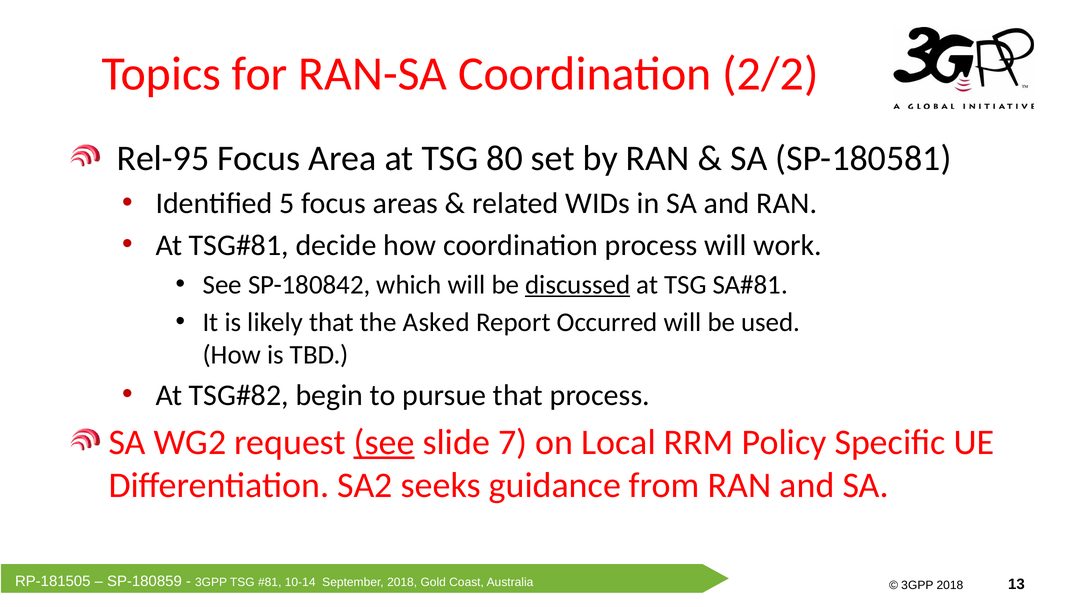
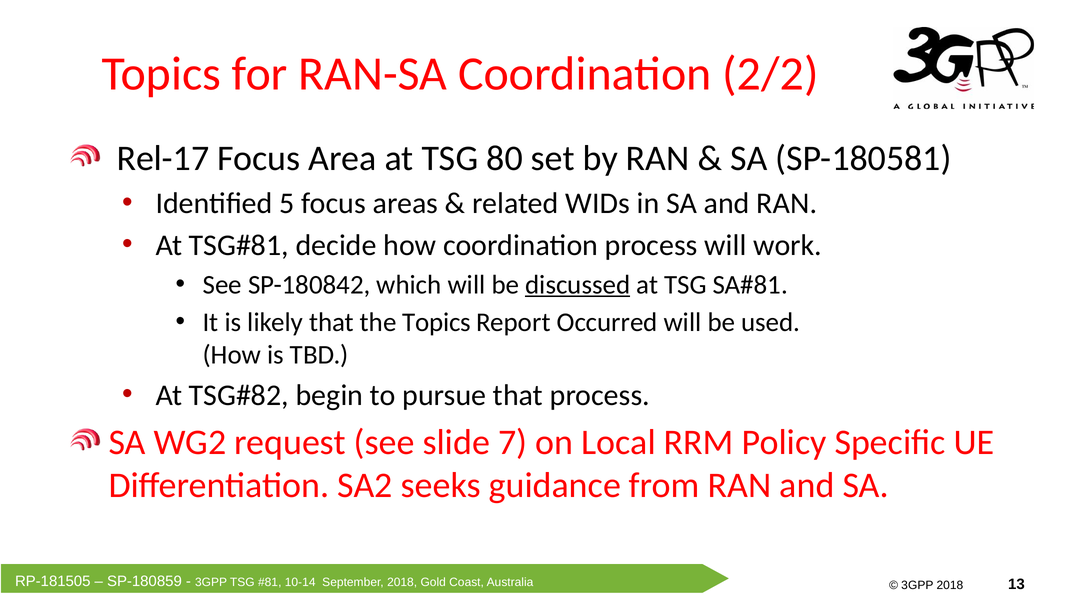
Rel-95: Rel-95 -> Rel-17
the Asked: Asked -> Topics
see at (384, 442) underline: present -> none
